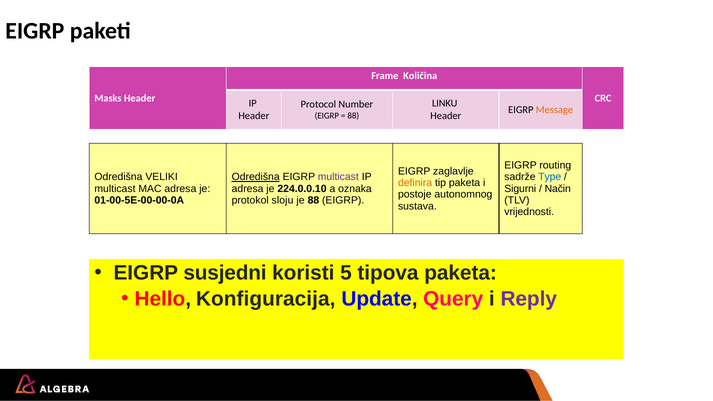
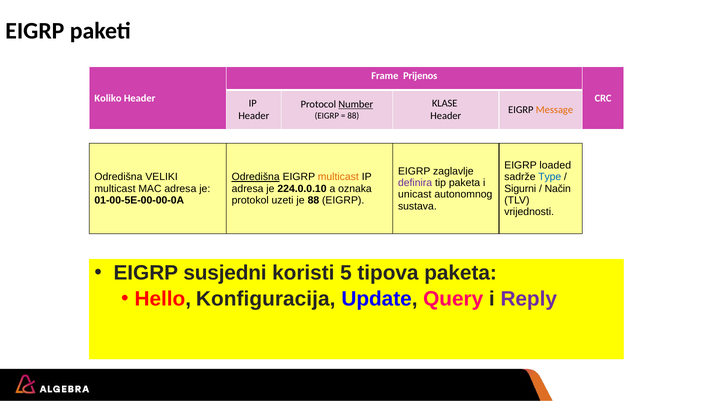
Količina: Količina -> Prijenos
Masks: Masks -> Koliko
LINKU: LINKU -> KLASE
Number underline: none -> present
routing: routing -> loaded
multicast at (338, 177) colour: purple -> orange
definira colour: orange -> purple
postoje: postoje -> unicast
sloju: sloju -> uzeti
